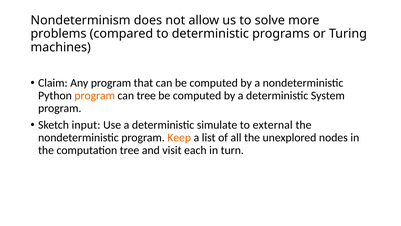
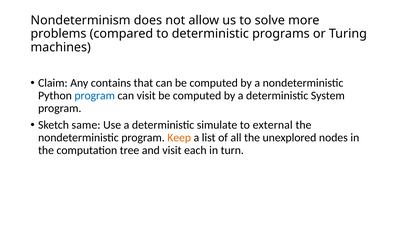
Any program: program -> contains
program at (95, 95) colour: orange -> blue
can tree: tree -> visit
input: input -> same
